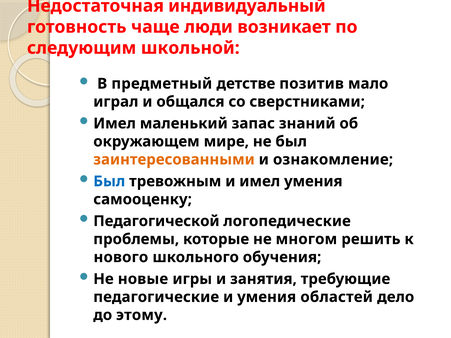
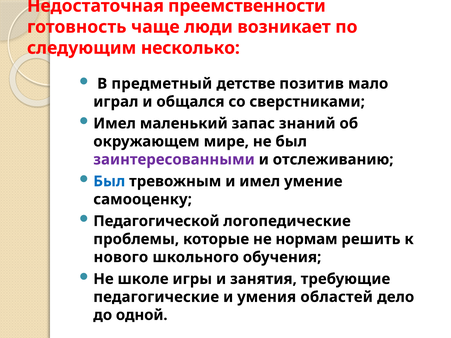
индивидуальный: индивидуальный -> преемственности
школьной: школьной -> несколько
заинтересованными colour: orange -> purple
ознакомление: ознакомление -> отслеживанию
имел умения: умения -> умение
многом: многом -> нормам
новые: новые -> школе
этому: этому -> одной
